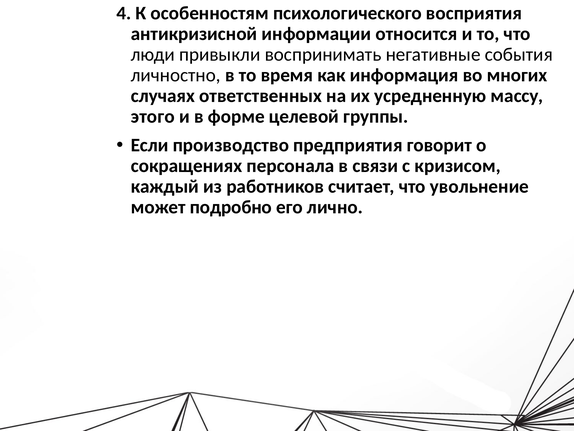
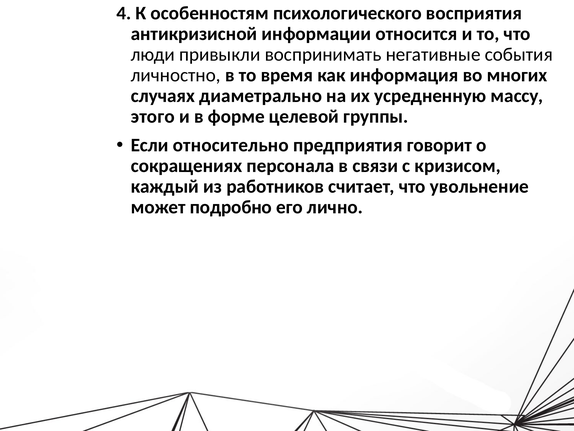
ответственных: ответственных -> диаметрально
производство: производство -> относительно
